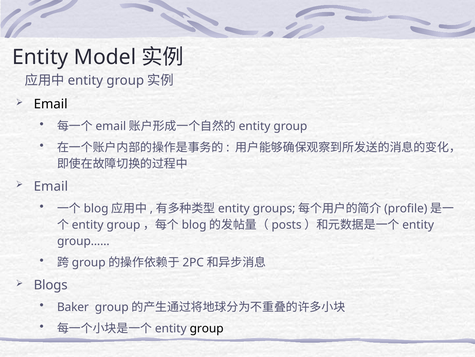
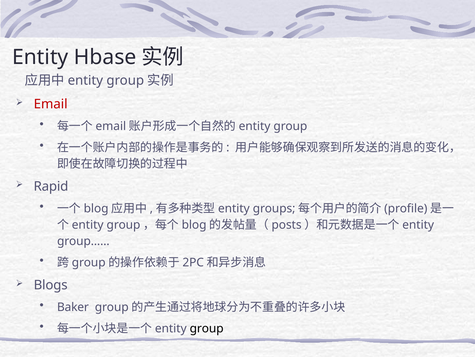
Model: Model -> Hbase
Email at (51, 104) colour: black -> red
Email at (51, 186): Email -> Rapid
